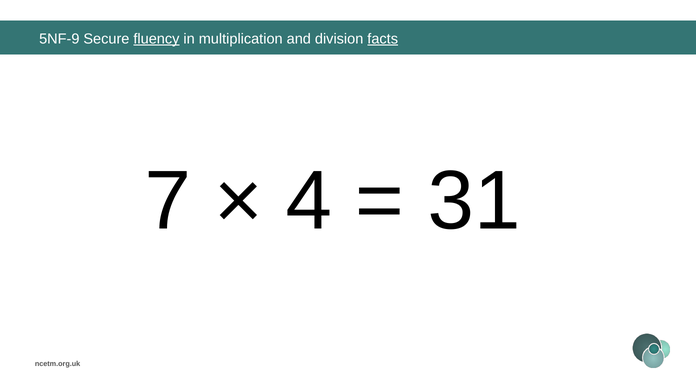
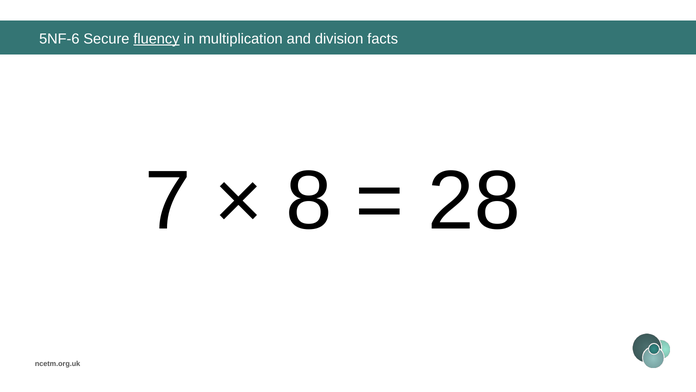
5NF-9: 5NF-9 -> 5NF-6
facts underline: present -> none
4: 4 -> 8
31: 31 -> 28
